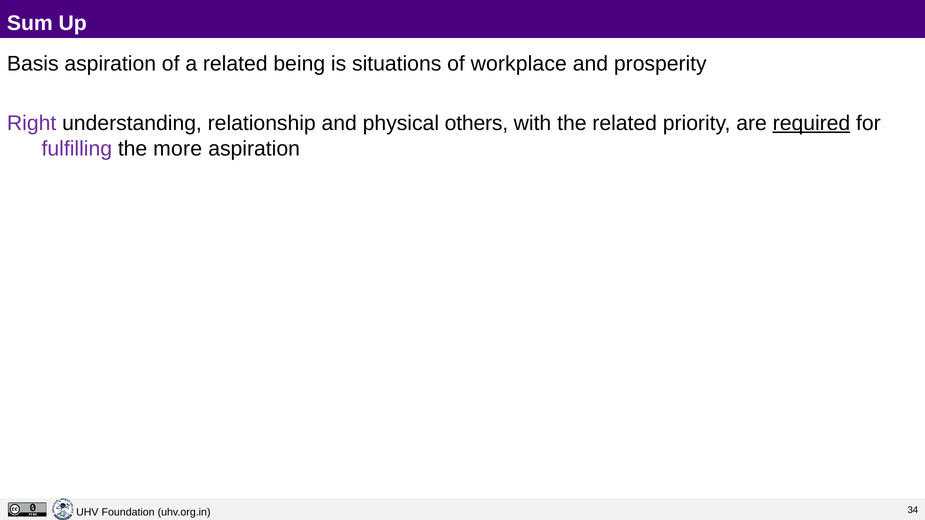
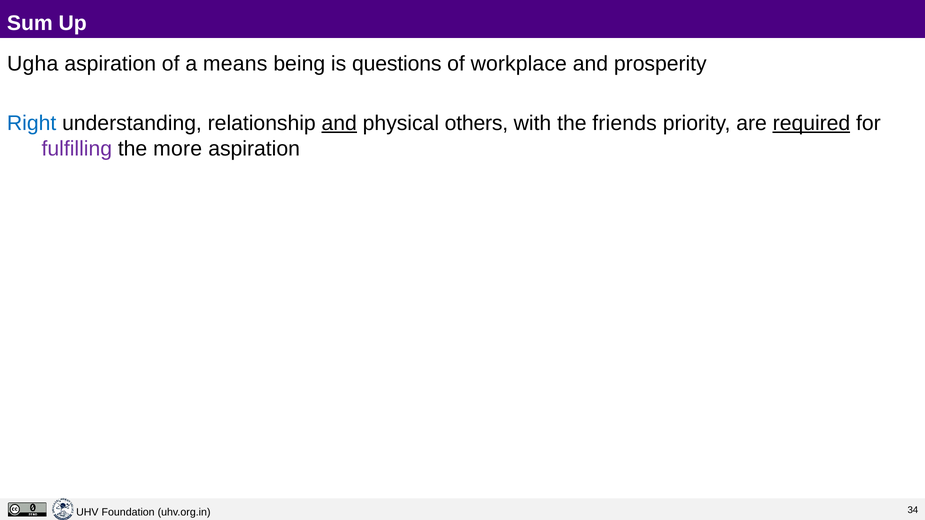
Basis: Basis -> Ugha
a related: related -> means
situations: situations -> questions
Right colour: purple -> blue
and at (339, 123) underline: none -> present
the related: related -> friends
